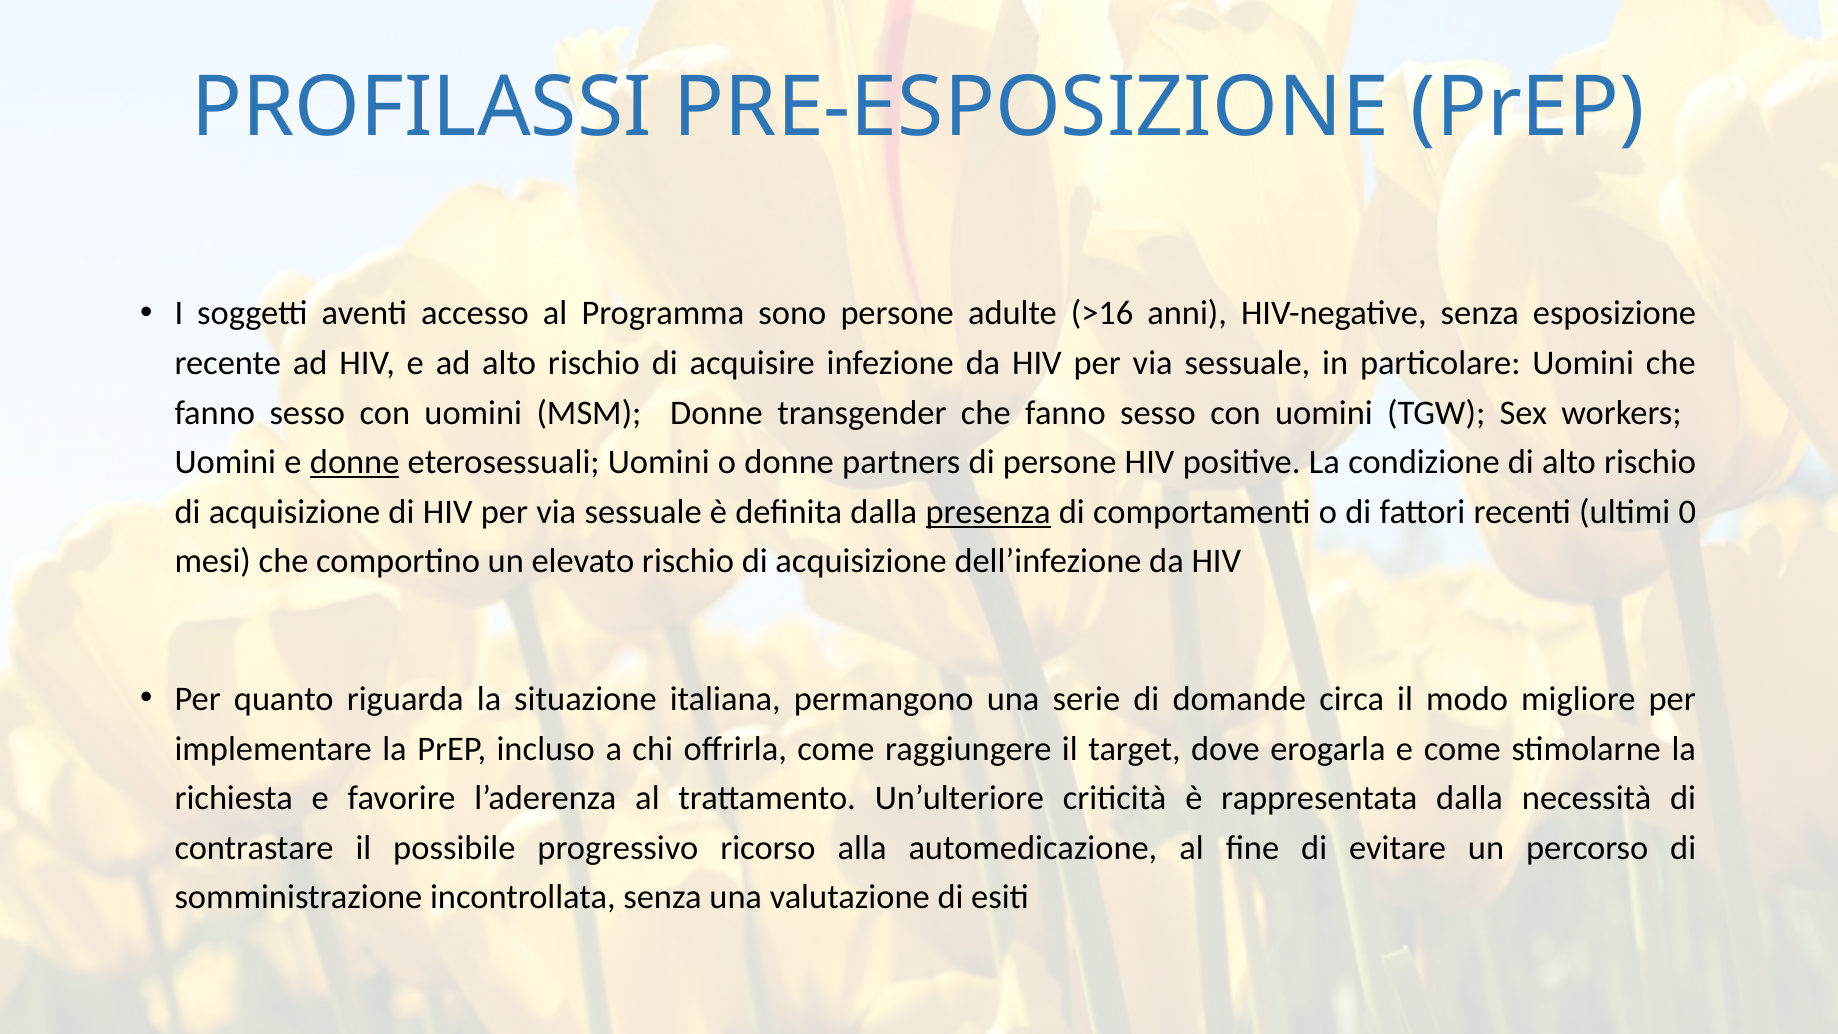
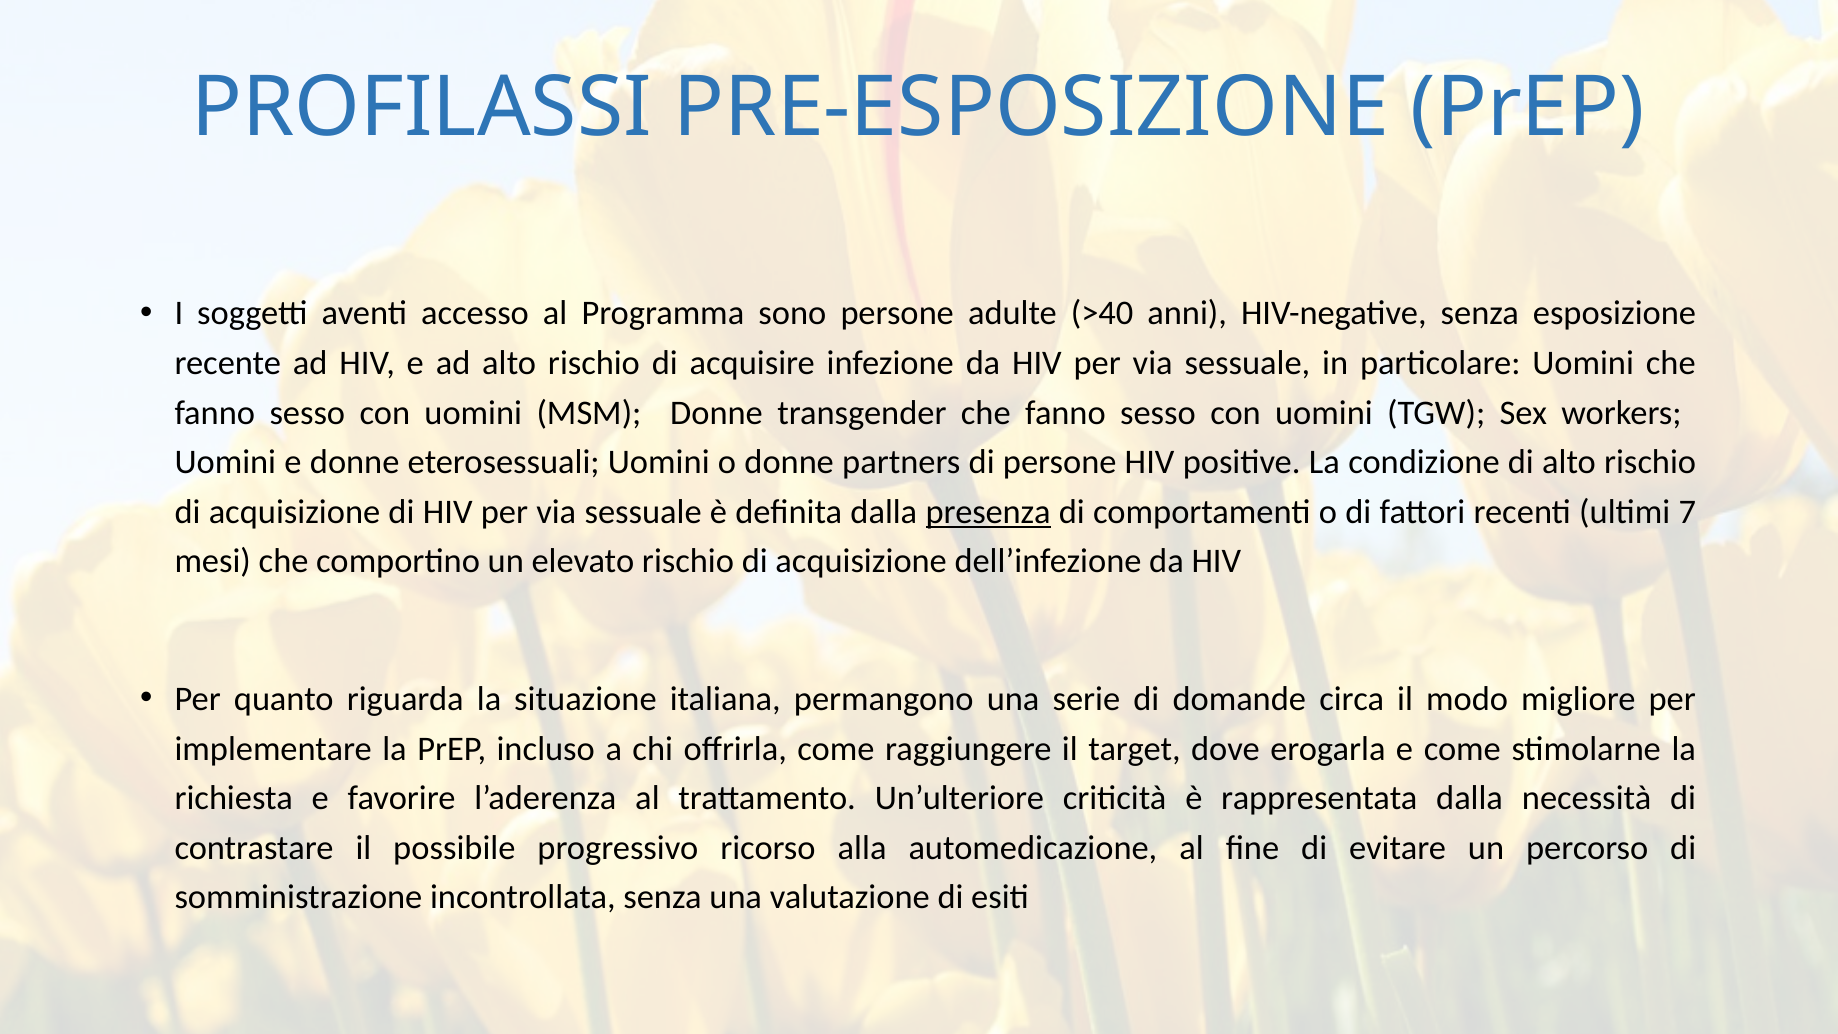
>16: >16 -> >40
donne at (355, 462) underline: present -> none
0: 0 -> 7
